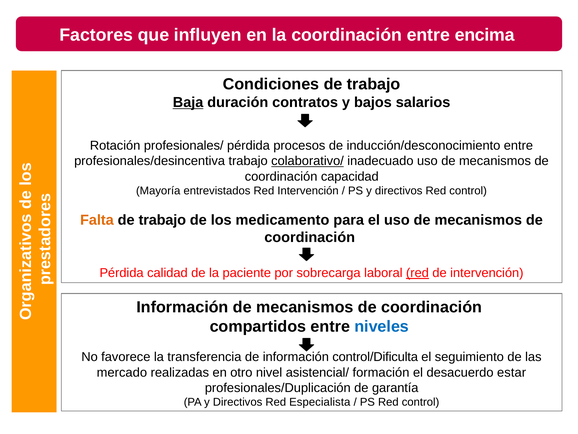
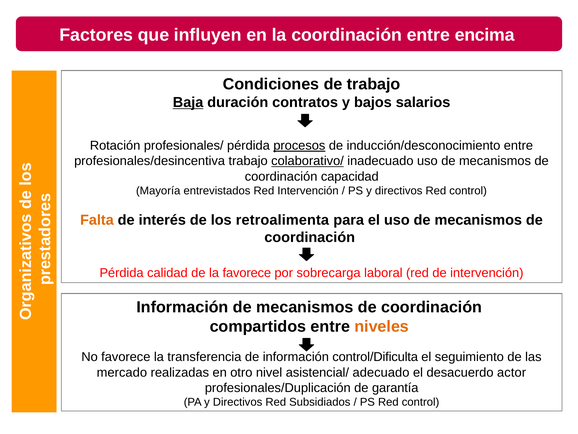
procesos underline: none -> present
trabajo at (162, 220): trabajo -> interés
medicamento: medicamento -> retroalimenta
la paciente: paciente -> favorece
red at (417, 273) underline: present -> none
niveles colour: blue -> orange
formación: formación -> adecuado
estar: estar -> actor
Especialista: Especialista -> Subsidiados
